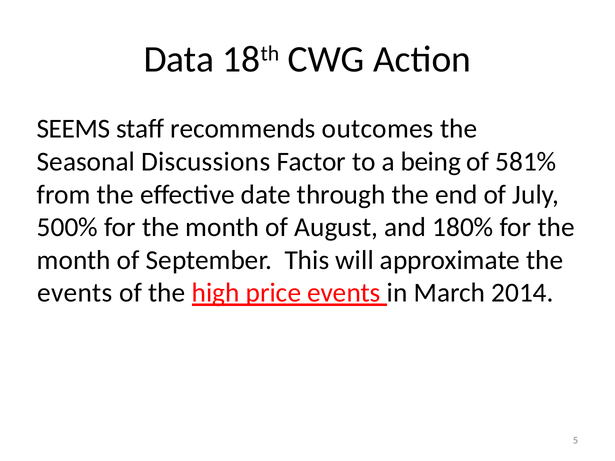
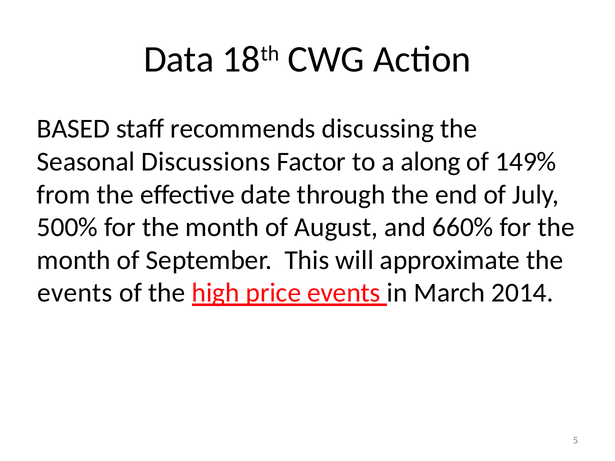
SEEMS: SEEMS -> BASED
outcomes: outcomes -> discussing
being: being -> along
581%: 581% -> 149%
180%: 180% -> 660%
